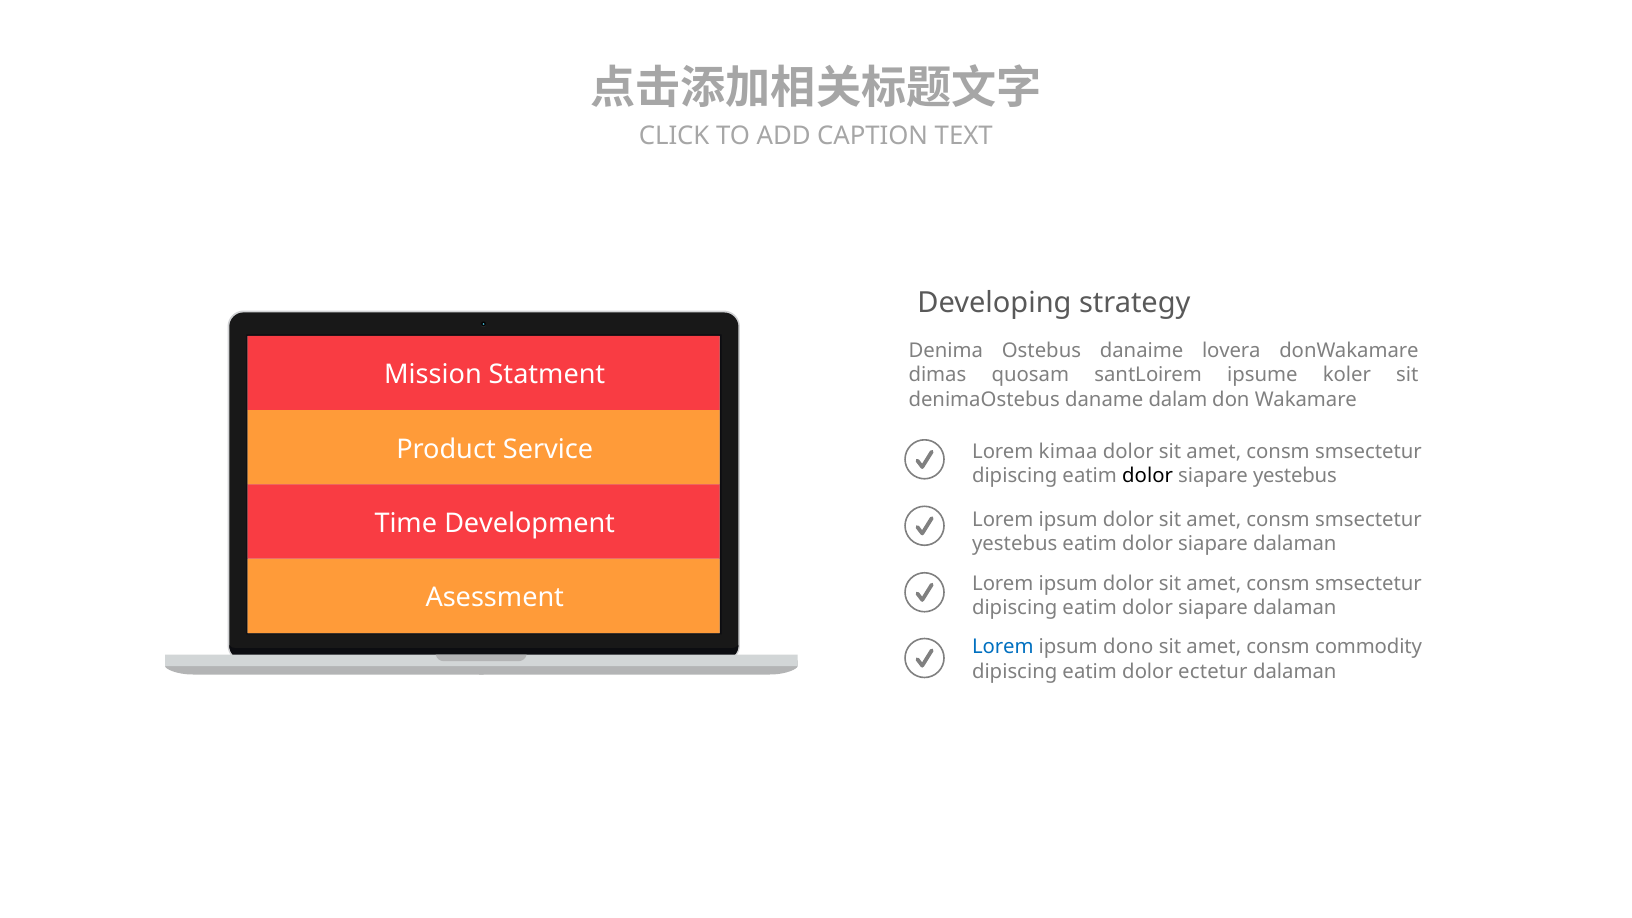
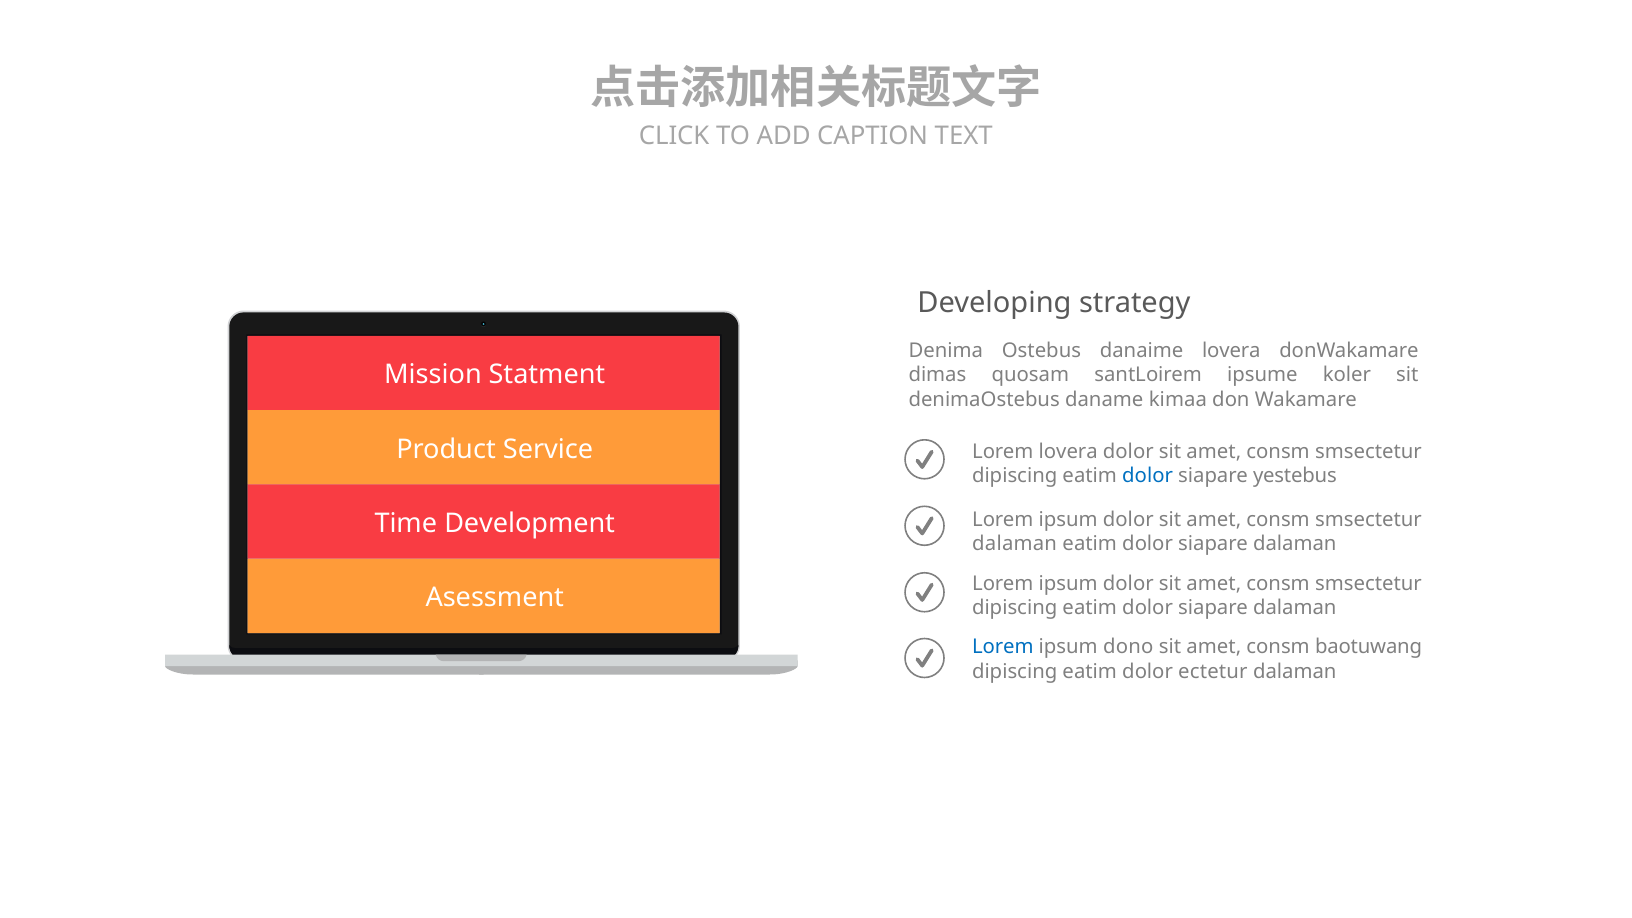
dalam: dalam -> kimaa
Lorem kimaa: kimaa -> lovera
dolor at (1148, 476) colour: black -> blue
yestebus at (1015, 544): yestebus -> dalaman
commodity: commodity -> baotuwang
